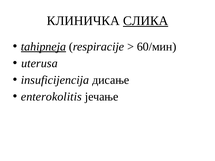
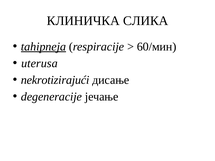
СЛИКА underline: present -> none
insuficijencija: insuficijencija -> nekrotizirajući
enterokolitis: enterokolitis -> degeneracije
